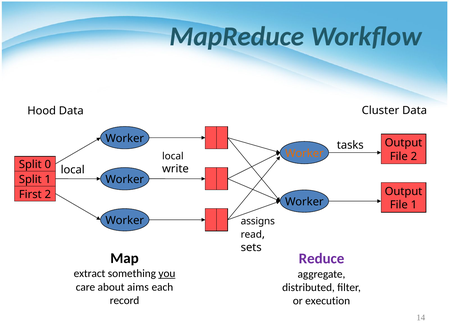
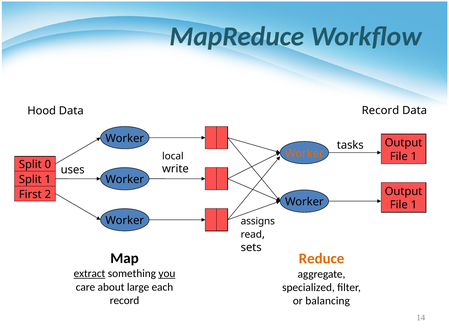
Data Cluster: Cluster -> Record
2 at (414, 157): 2 -> 1
local at (73, 170): local -> uses
Reduce colour: purple -> orange
extract underline: none -> present
aims: aims -> large
distributed: distributed -> specialized
execution: execution -> balancing
